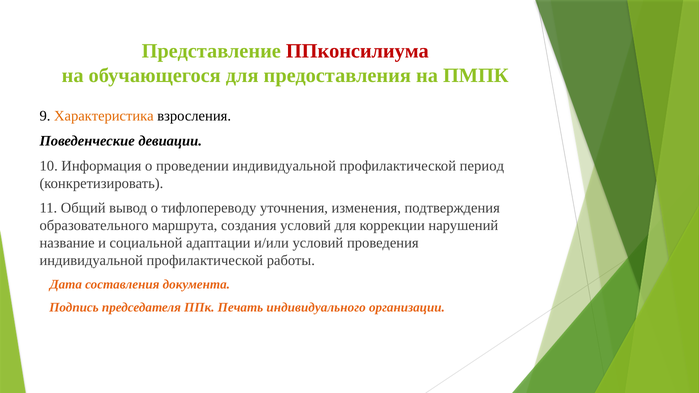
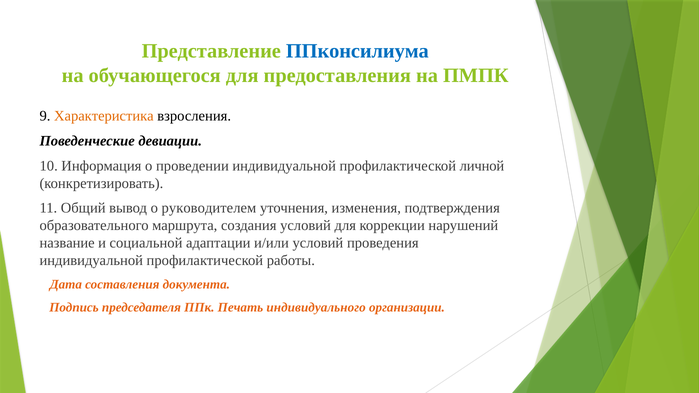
ППконсилиума colour: red -> blue
период: период -> личной
тифлопереводу: тифлопереводу -> руководителем
